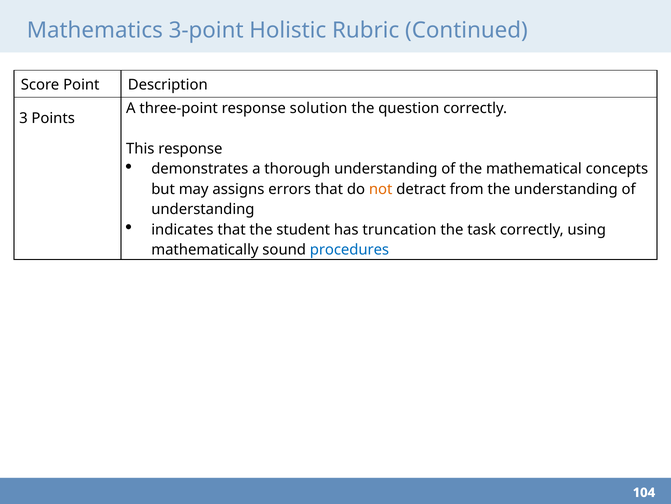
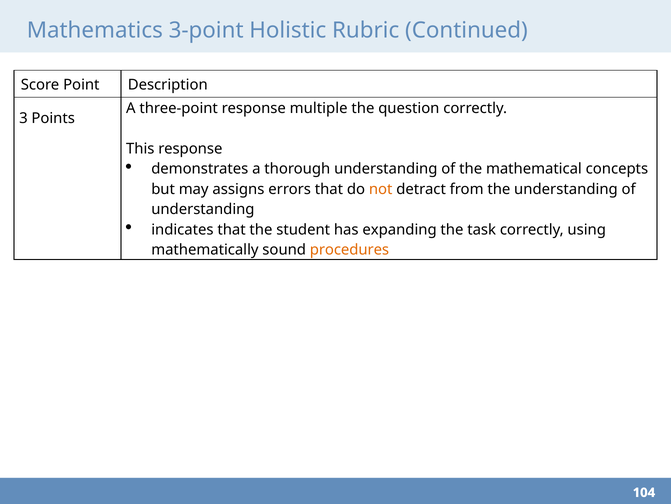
solution: solution -> multiple
truncation: truncation -> expanding
procedures colour: blue -> orange
